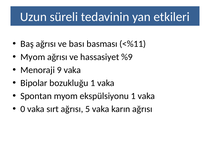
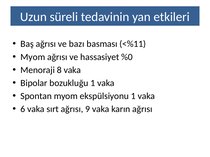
bası: bası -> bazı
%9: %9 -> %0
9: 9 -> 8
0: 0 -> 6
5: 5 -> 9
